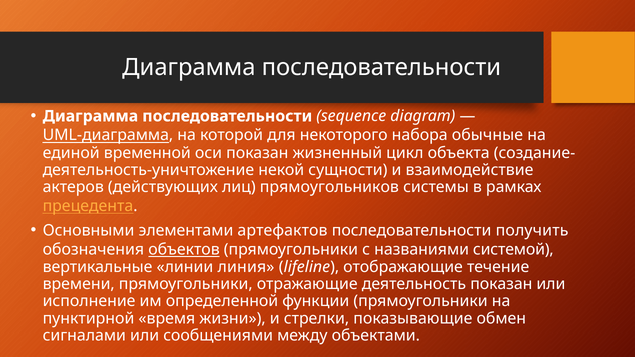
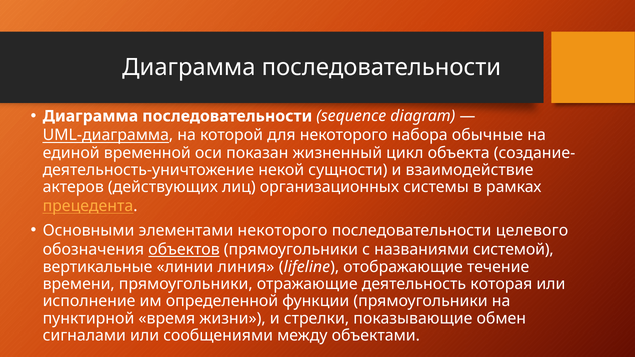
прямоугольников: прямоугольников -> организационных
элементами артефактов: артефактов -> некоторого
получить: получить -> целевого
деятельность показан: показан -> которая
